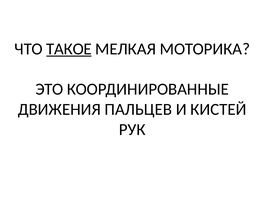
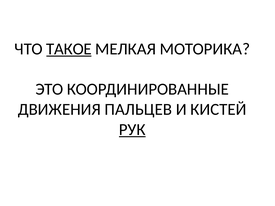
РУК underline: none -> present
